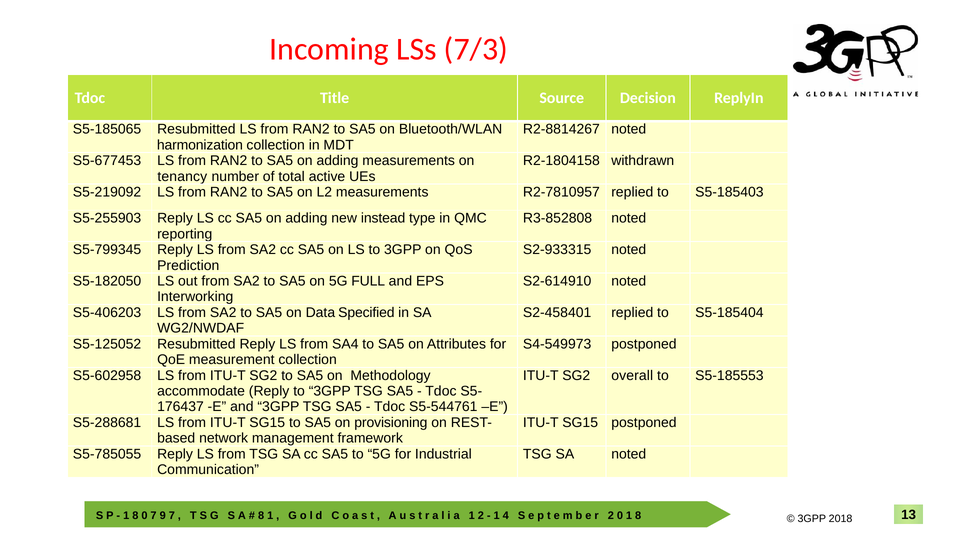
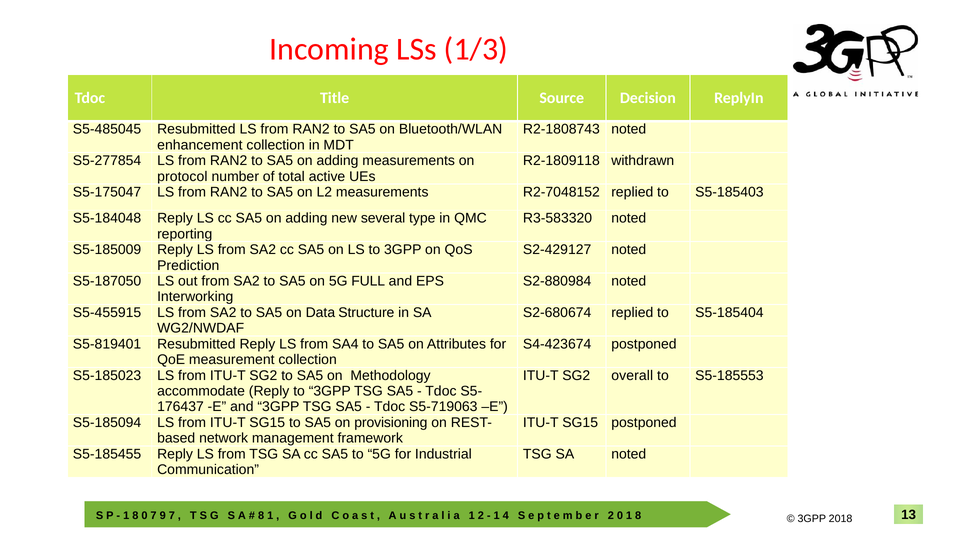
7/3: 7/3 -> 1/3
S5-185065: S5-185065 -> S5-485045
R2-8814267: R2-8814267 -> R2-1808743
harmonization: harmonization -> enhancement
S5-677453: S5-677453 -> S5-277854
R2-1804158: R2-1804158 -> R2-1809118
tenancy: tenancy -> protocol
S5-219092: S5-219092 -> S5-175047
R2-7810957: R2-7810957 -> R2-7048152
S5-255903: S5-255903 -> S5-184048
instead: instead -> several
R3-852808: R3-852808 -> R3-583320
S5-799345: S5-799345 -> S5-185009
S2-933315: S2-933315 -> S2-429127
S5-182050: S5-182050 -> S5-187050
S2-614910: S2-614910 -> S2-880984
S5-406203: S5-406203 -> S5-455915
Specified: Specified -> Structure
S2-458401: S2-458401 -> S2-680674
S5-125052: S5-125052 -> S5-819401
S4-549973: S4-549973 -> S4-423674
S5-602958: S5-602958 -> S5-185023
S5-544761: S5-544761 -> S5-719063
S5-288681: S5-288681 -> S5-185094
S5-785055: S5-785055 -> S5-185455
